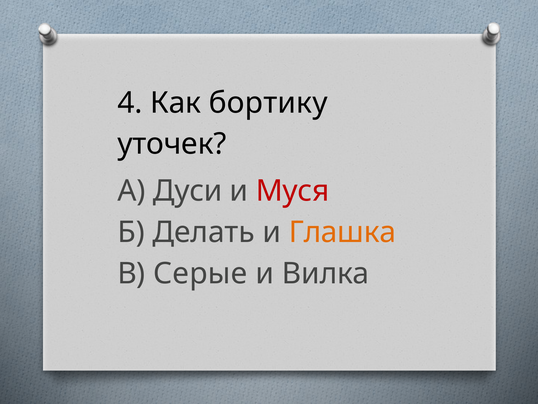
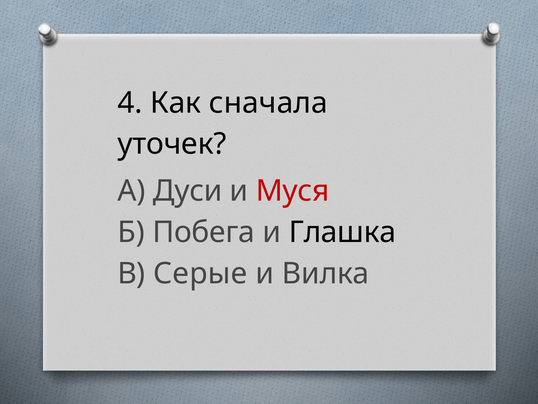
бортику: бортику -> сначала
Делать: Делать -> Побега
Глашка colour: orange -> black
